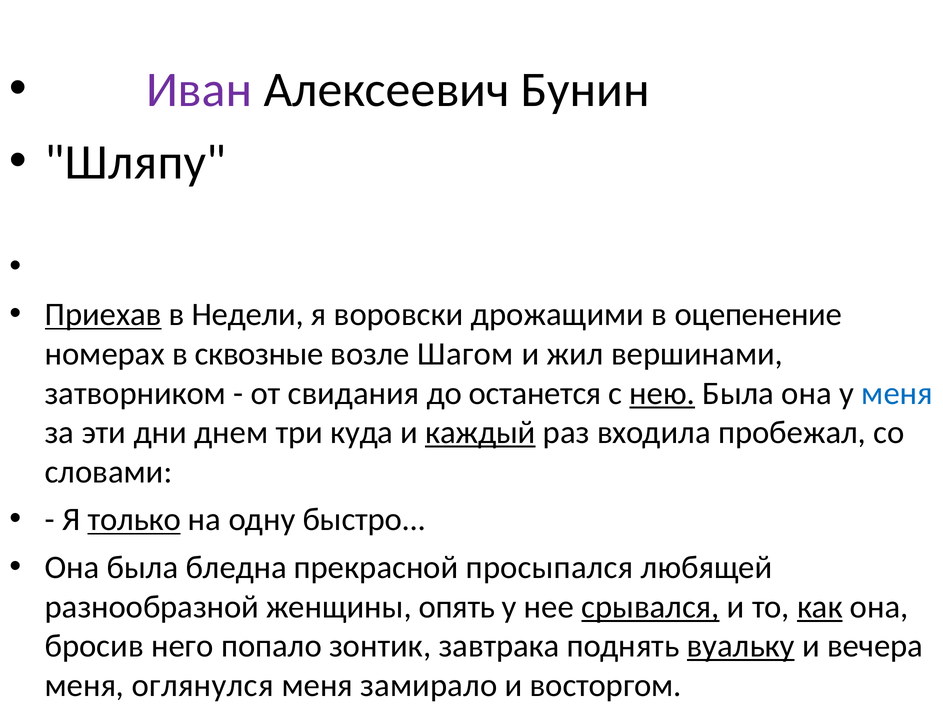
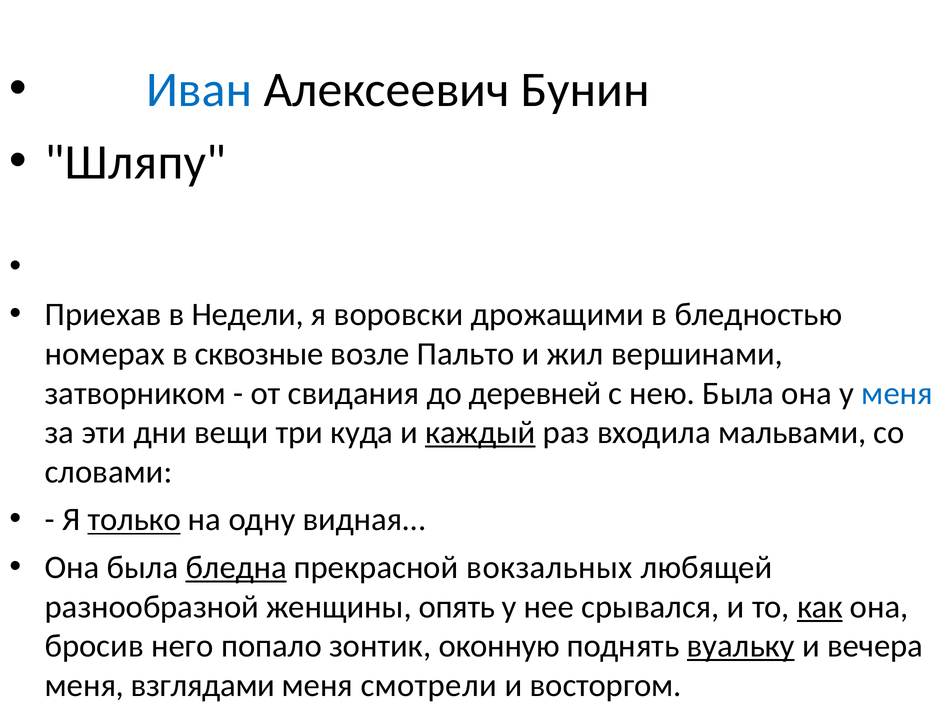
Иван colour: purple -> blue
Приехав underline: present -> none
оцепенение: оцепенение -> бледностью
Шагом: Шагом -> Пальто
останется: останется -> деревней
нею underline: present -> none
днем: днем -> вещи
пробежал: пробежал -> мальвами
быстро: быстро -> видная
бледна underline: none -> present
просыпался: просыпался -> вокзальных
срывался underline: present -> none
завтрака: завтрака -> оконную
оглянулся: оглянулся -> взглядами
замирало: замирало -> смотрели
